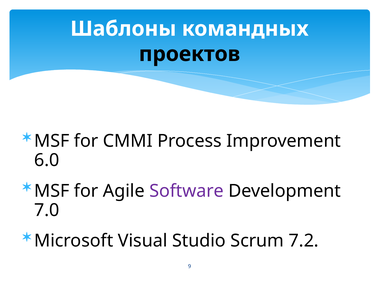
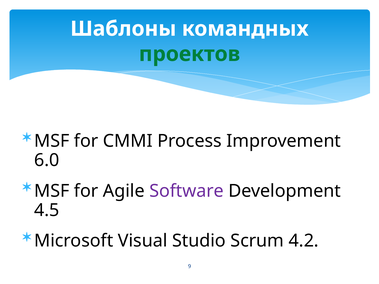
проектов colour: black -> green
7.0: 7.0 -> 4.5
7.2: 7.2 -> 4.2
